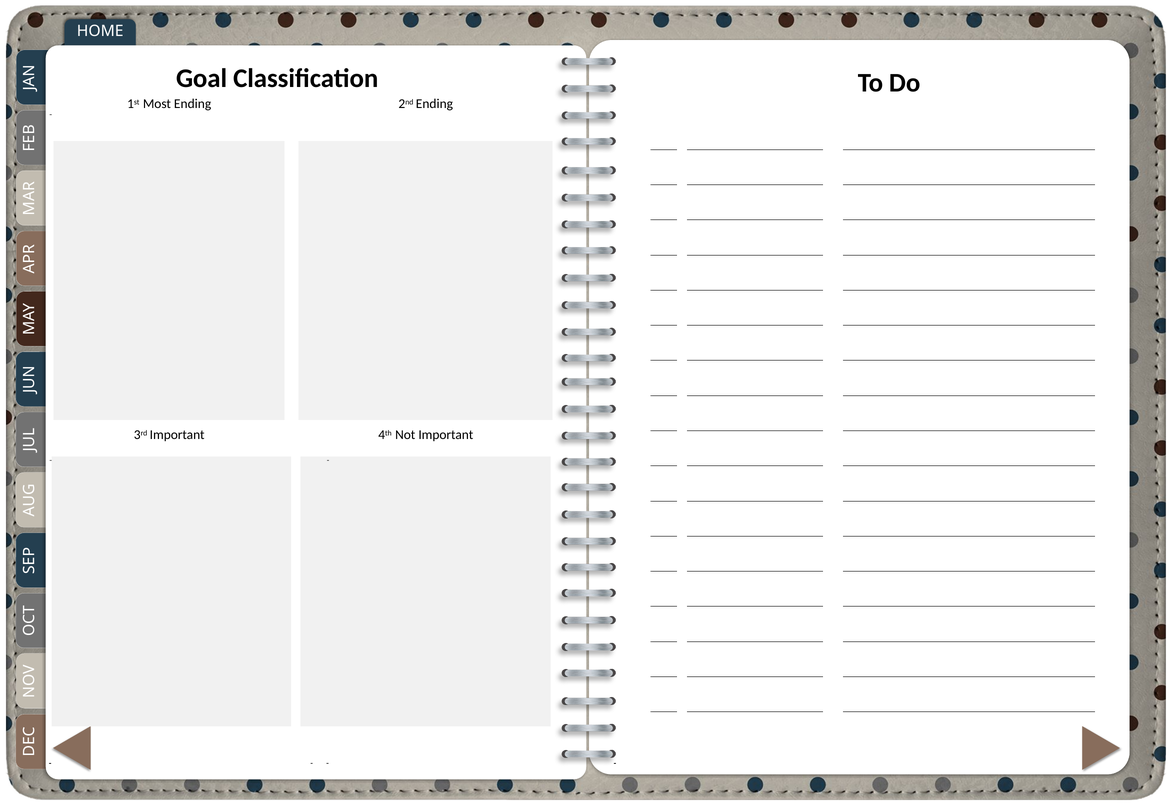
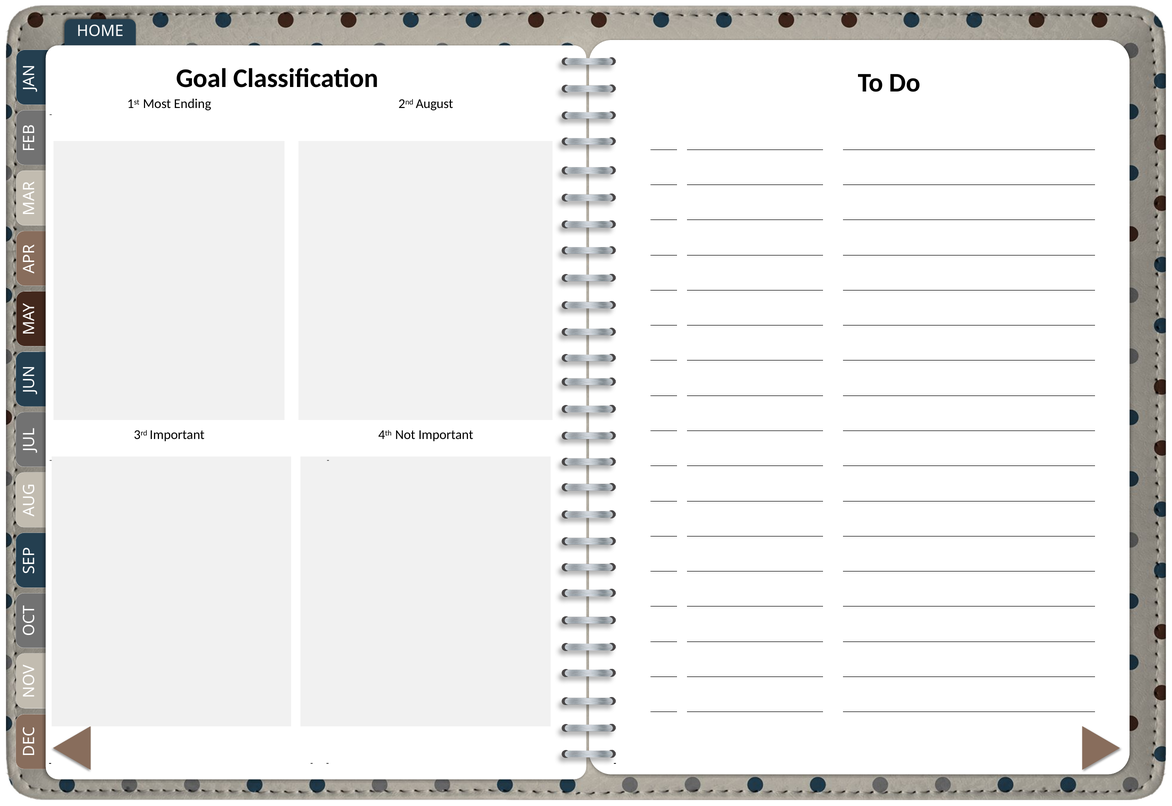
2nd Ending: Ending -> August
